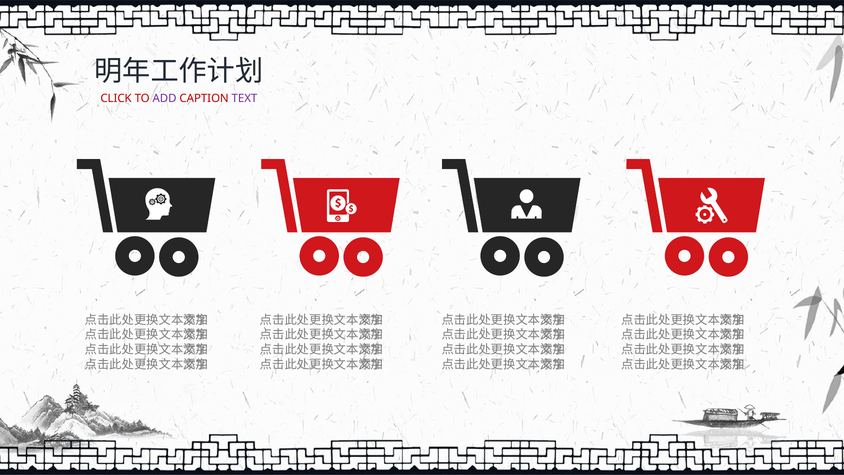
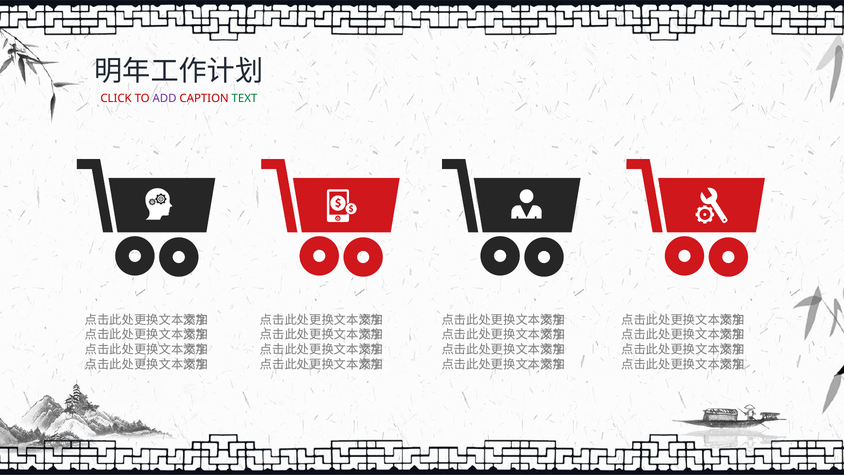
TEXT colour: purple -> green
